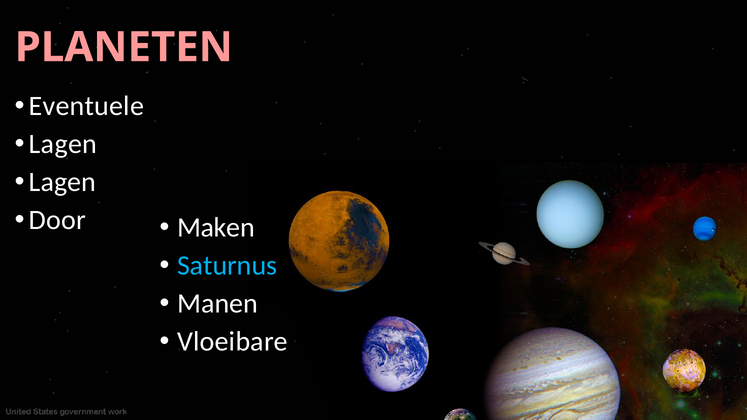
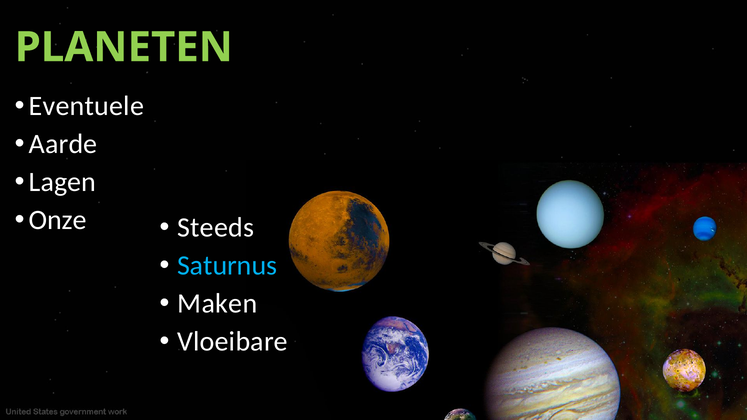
PLANETEN colour: pink -> light green
Lagen at (63, 144): Lagen -> Aarde
Door: Door -> Onze
Maken: Maken -> Steeds
Manen: Manen -> Maken
